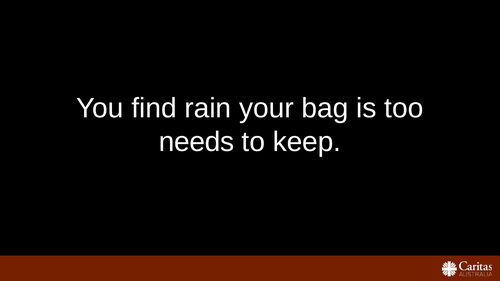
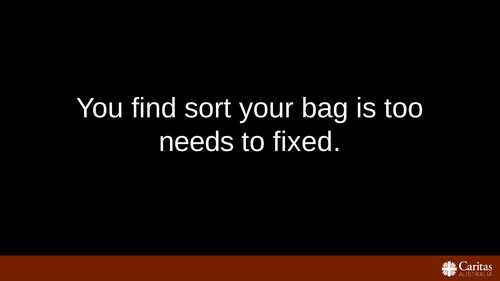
rain: rain -> sort
keep: keep -> fixed
